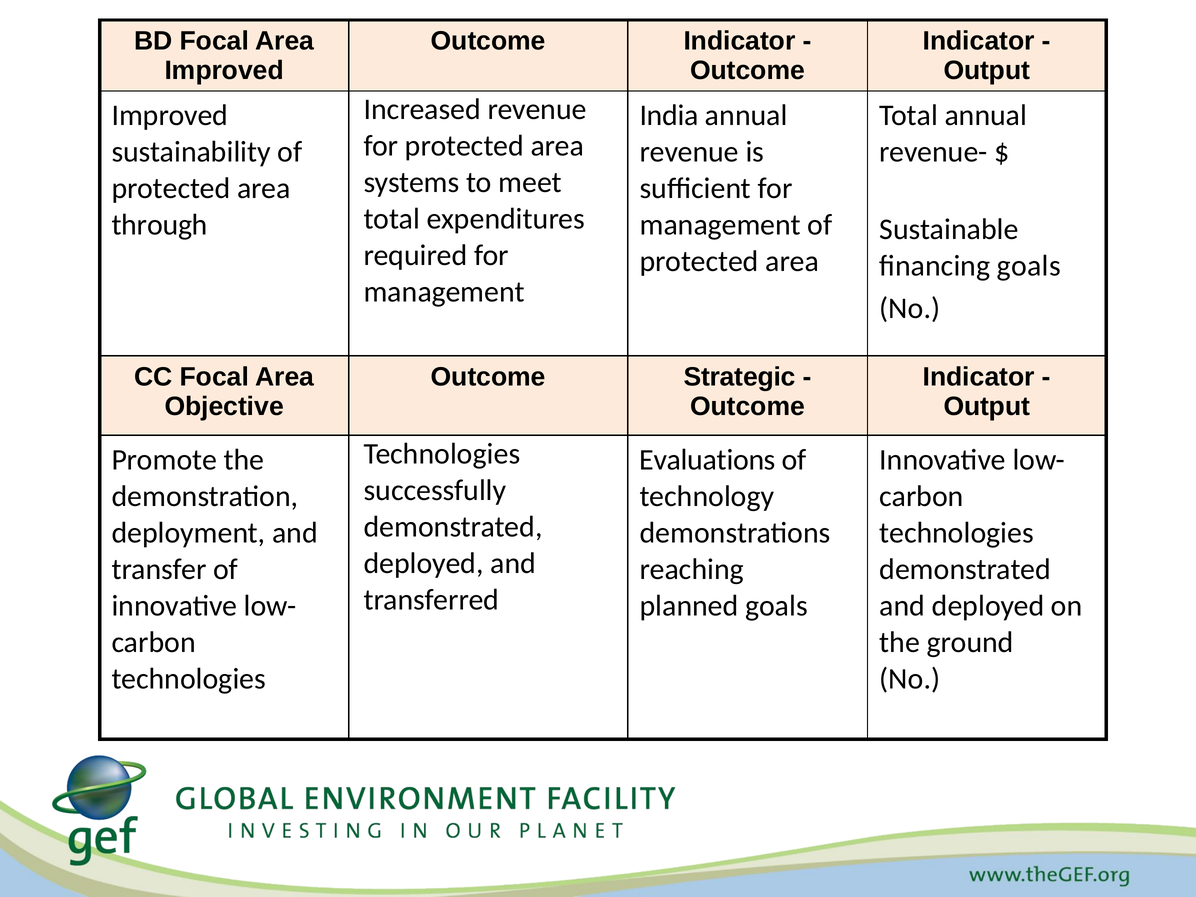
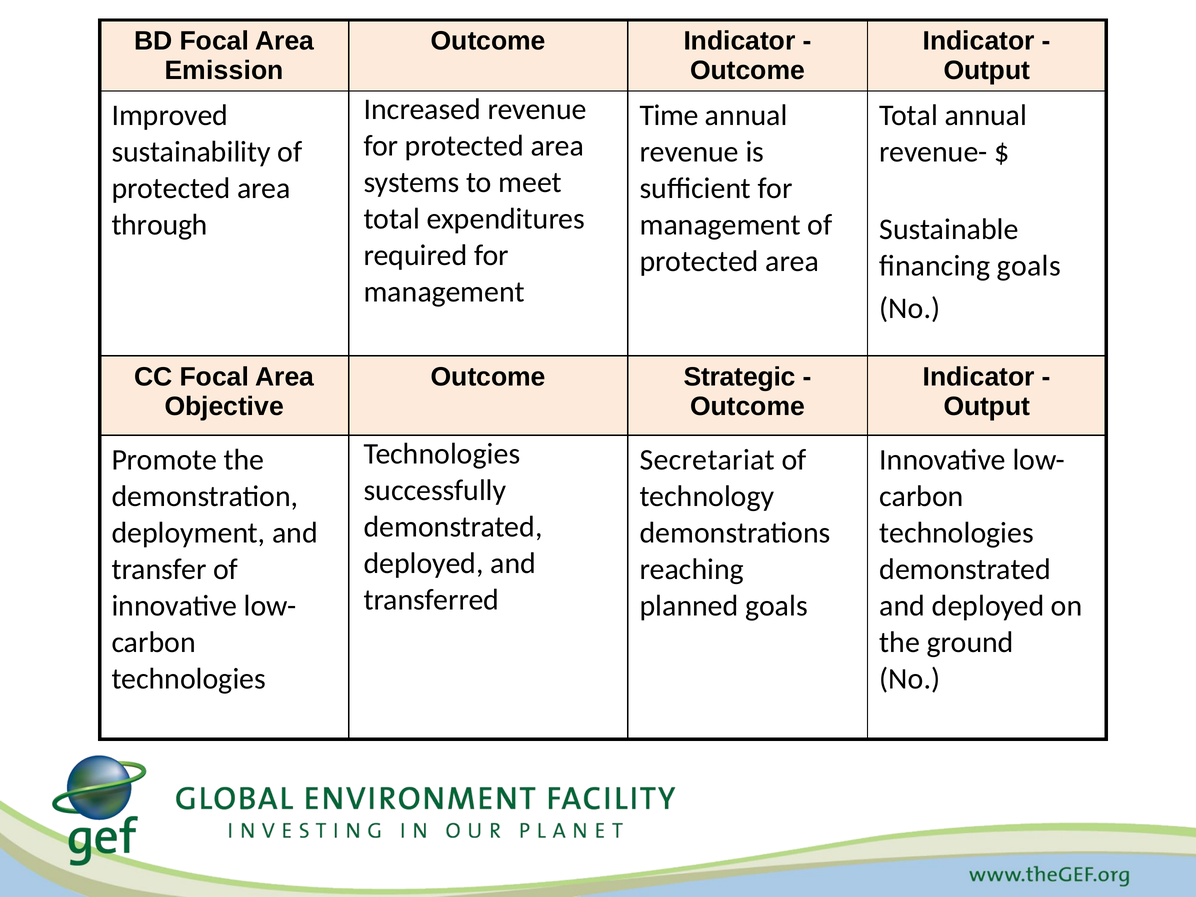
Improved at (224, 71): Improved -> Emission
India: India -> Time
Evaluations: Evaluations -> Secretariat
